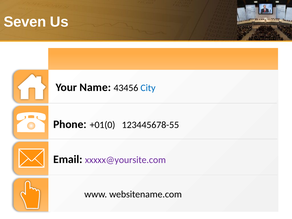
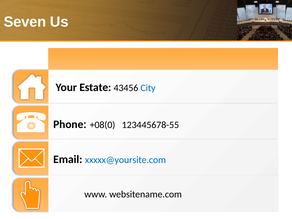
Name: Name -> Estate
+01(0: +01(0 -> +08(0
xxxxx@yoursite.com colour: purple -> blue
